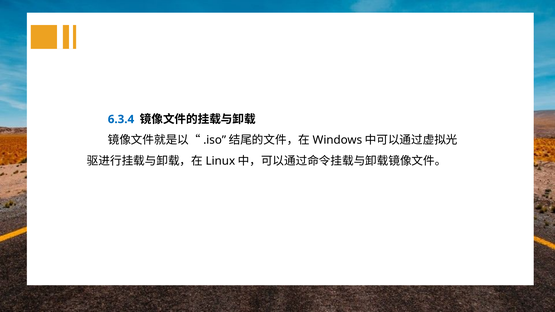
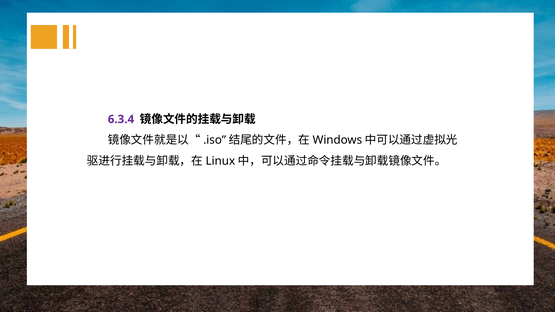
6.3.4 colour: blue -> purple
